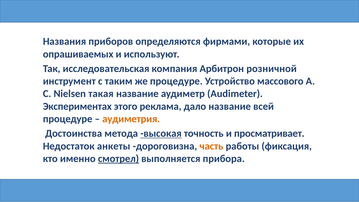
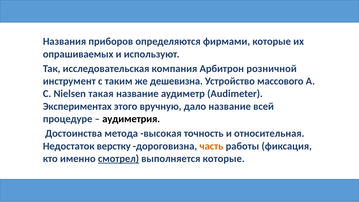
же процедуре: процедуре -> дешевизна
реклама: реклама -> вручную
аудиметрия colour: orange -> black
высокая underline: present -> none
просматривает: просматривает -> относительная
анкеты: анкеты -> верстку
выполняется прибора: прибора -> которые
